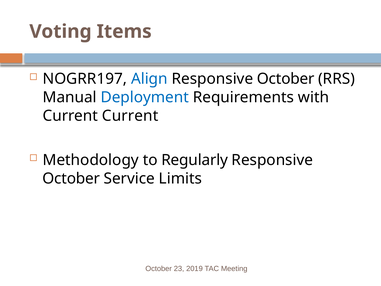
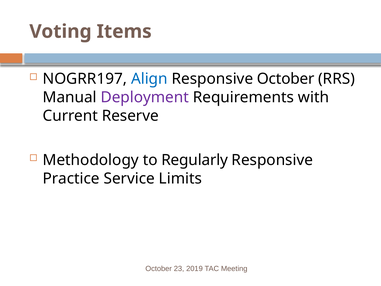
Deployment colour: blue -> purple
Current Current: Current -> Reserve
October at (71, 178): October -> Practice
